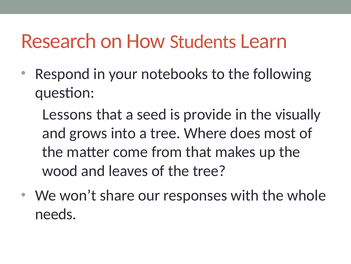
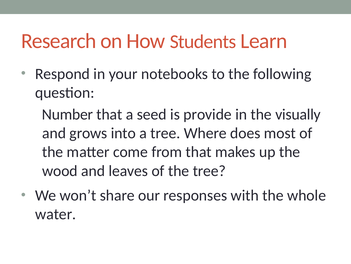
Lessons: Lessons -> Number
needs: needs -> water
